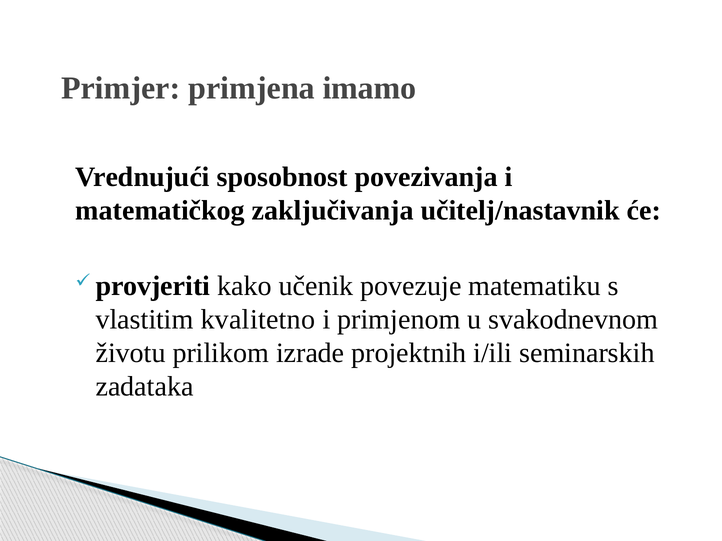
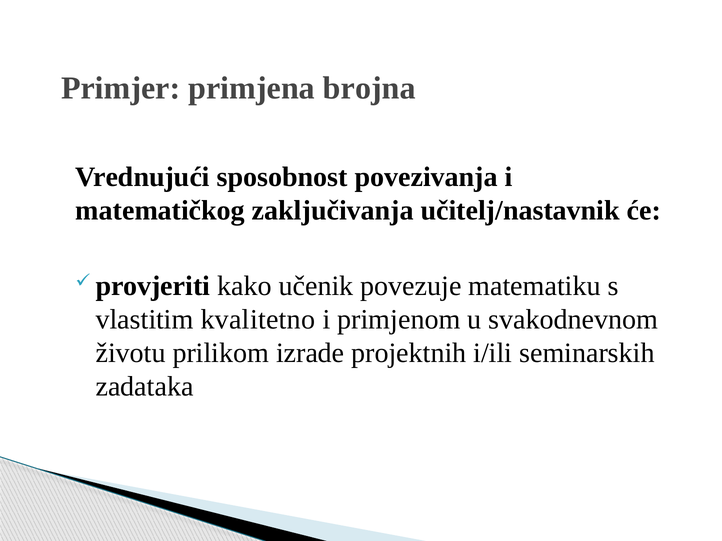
imamo: imamo -> brojna
